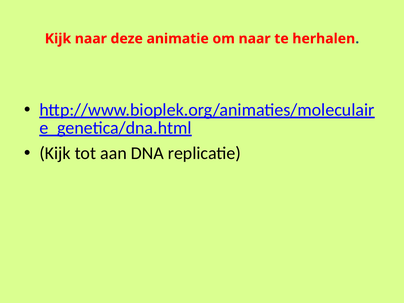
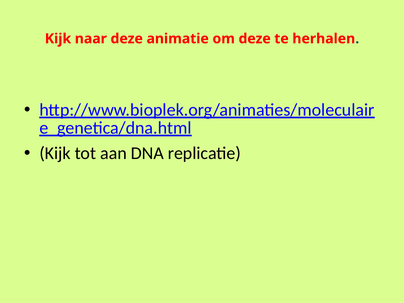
om naar: naar -> deze
